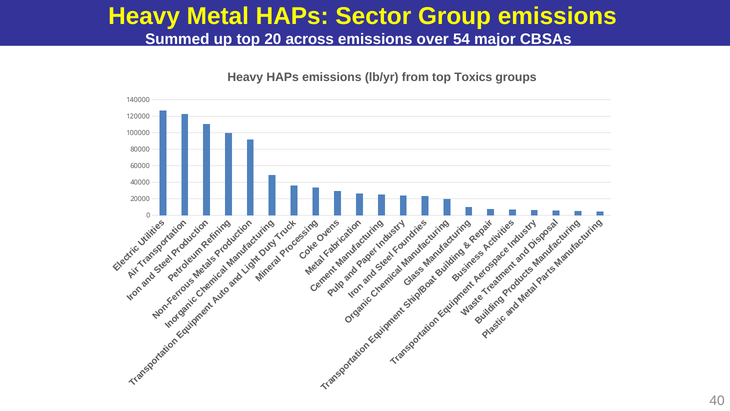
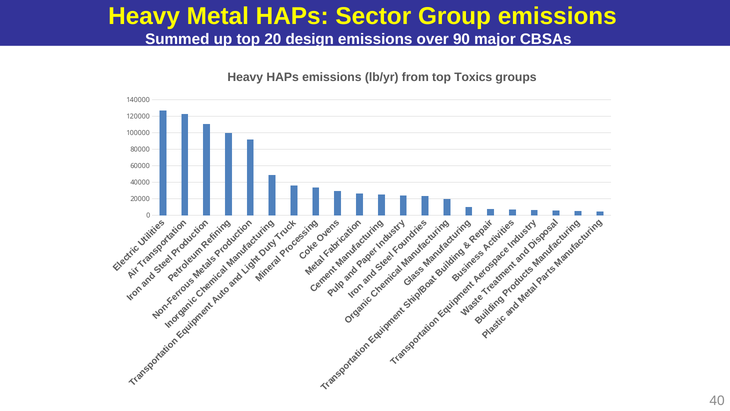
across: across -> design
54: 54 -> 90
